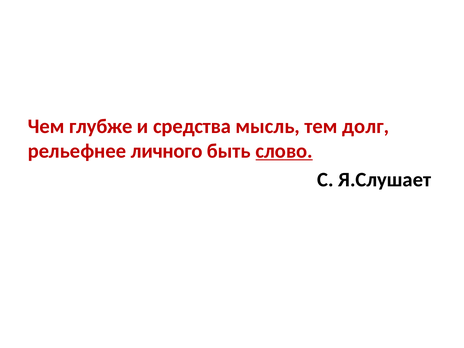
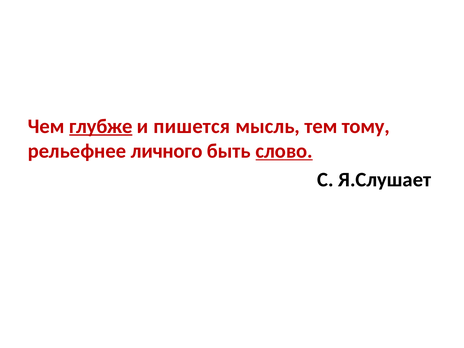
глубже underline: none -> present
средства: средства -> пишется
долг: долг -> тому
